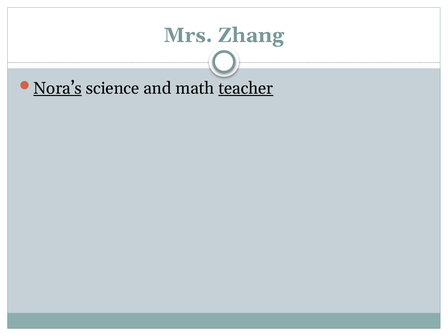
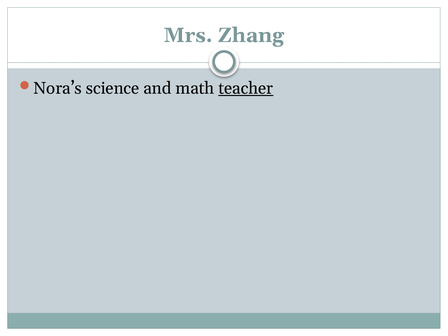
Nora’s underline: present -> none
